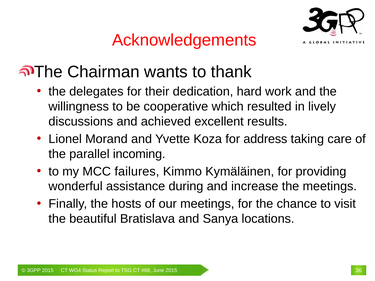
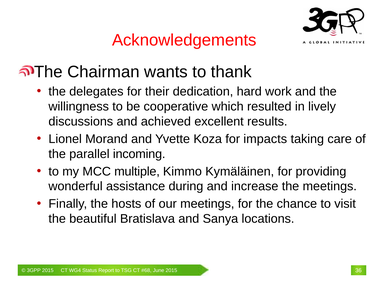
address: address -> impacts
failures: failures -> multiple
